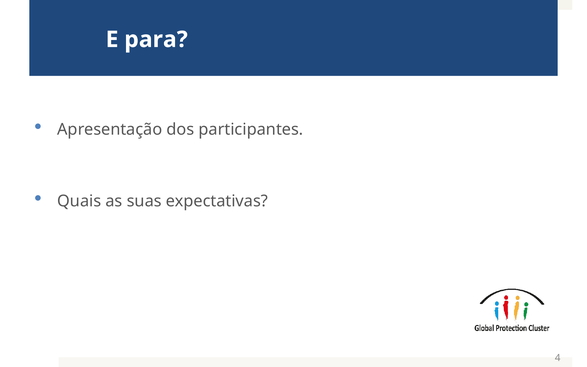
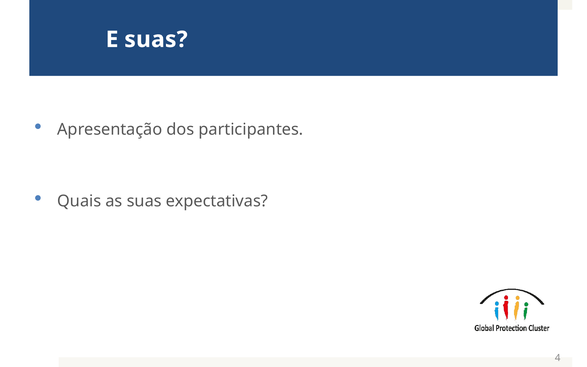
E para: para -> suas
